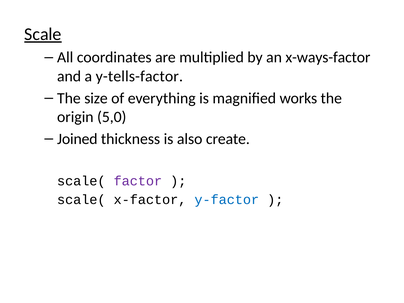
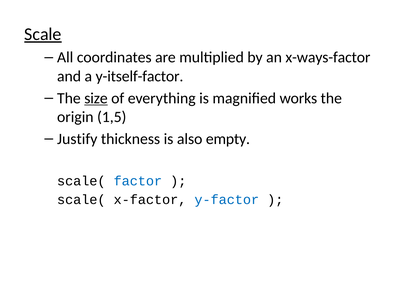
y-tells-factor: y-tells-factor -> y-itself-factor
size underline: none -> present
5,0: 5,0 -> 1,5
Joined: Joined -> Justify
create: create -> empty
factor colour: purple -> blue
